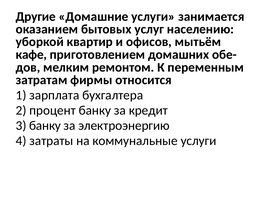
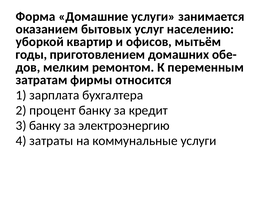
Другие: Другие -> Форма
кафе: кафе -> годы
